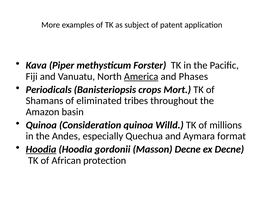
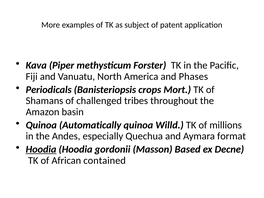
America underline: present -> none
eliminated: eliminated -> challenged
Consideration: Consideration -> Automatically
Masson Decne: Decne -> Based
protection: protection -> contained
